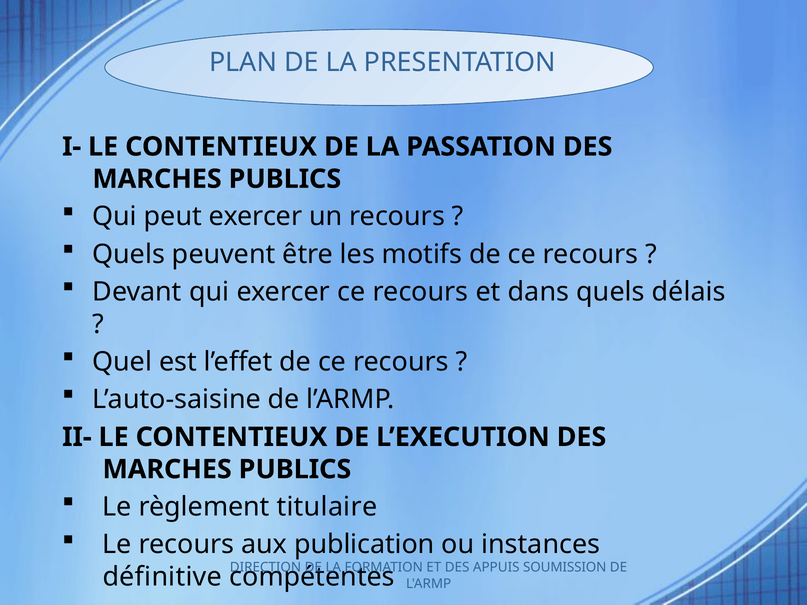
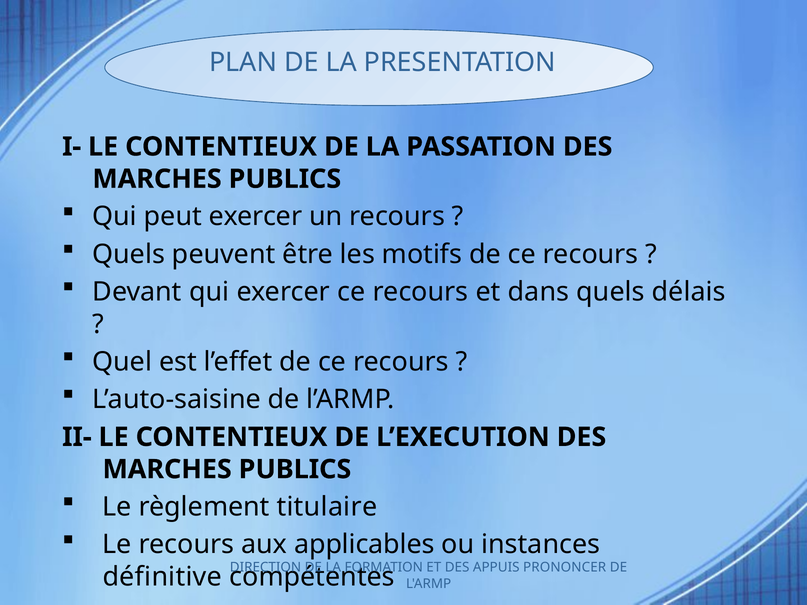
publication: publication -> applicables
SOUMISSION: SOUMISSION -> PRONONCER
